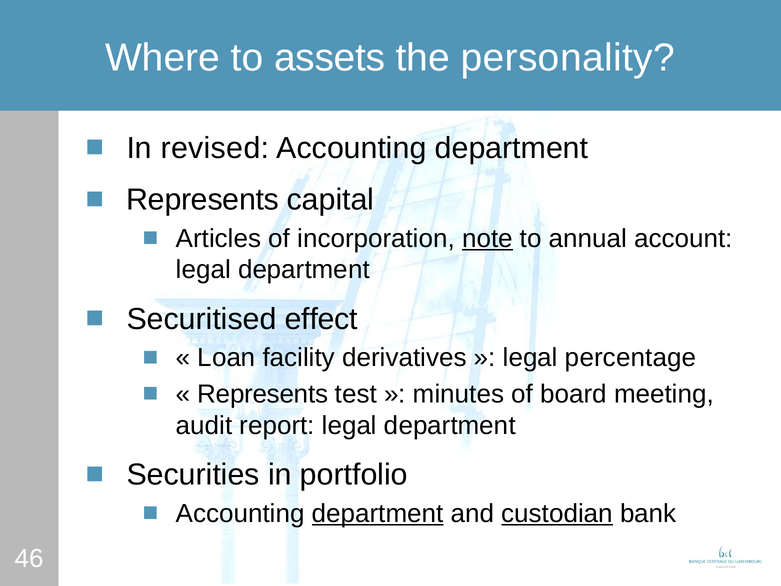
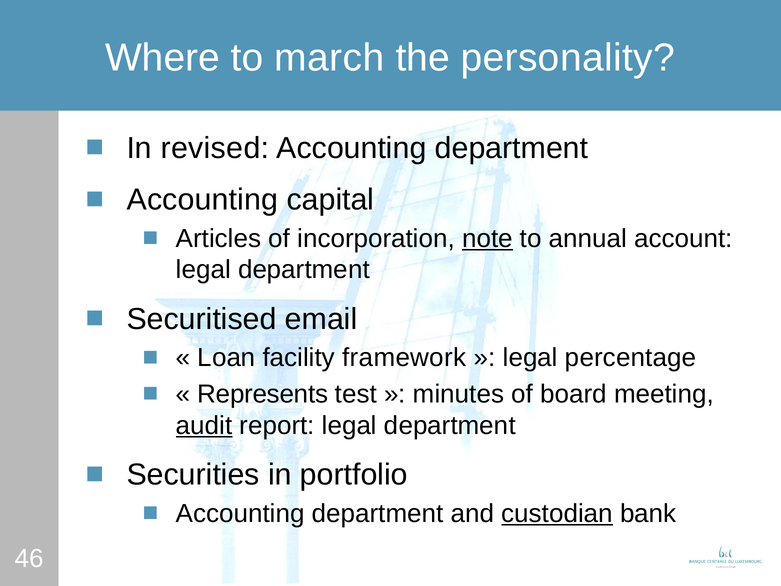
assets: assets -> march
Represents at (203, 200): Represents -> Accounting
effect: effect -> email
derivatives: derivatives -> framework
audit underline: none -> present
department at (378, 513) underline: present -> none
